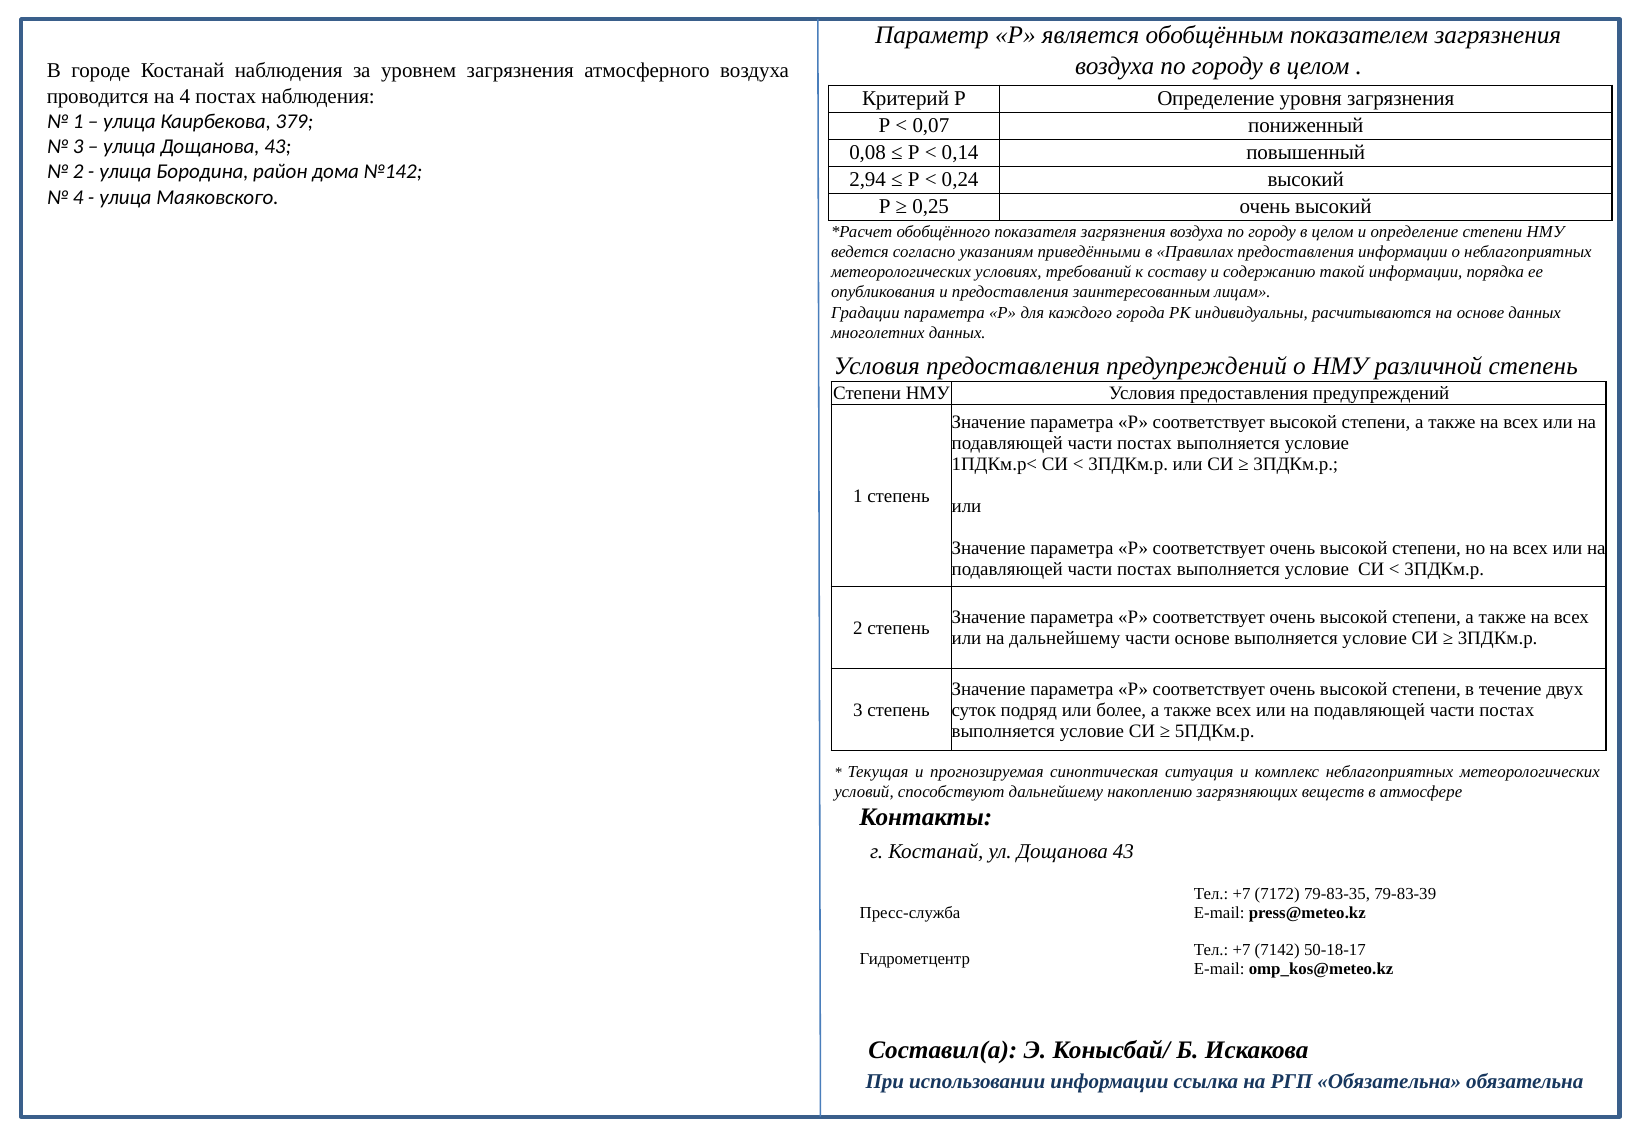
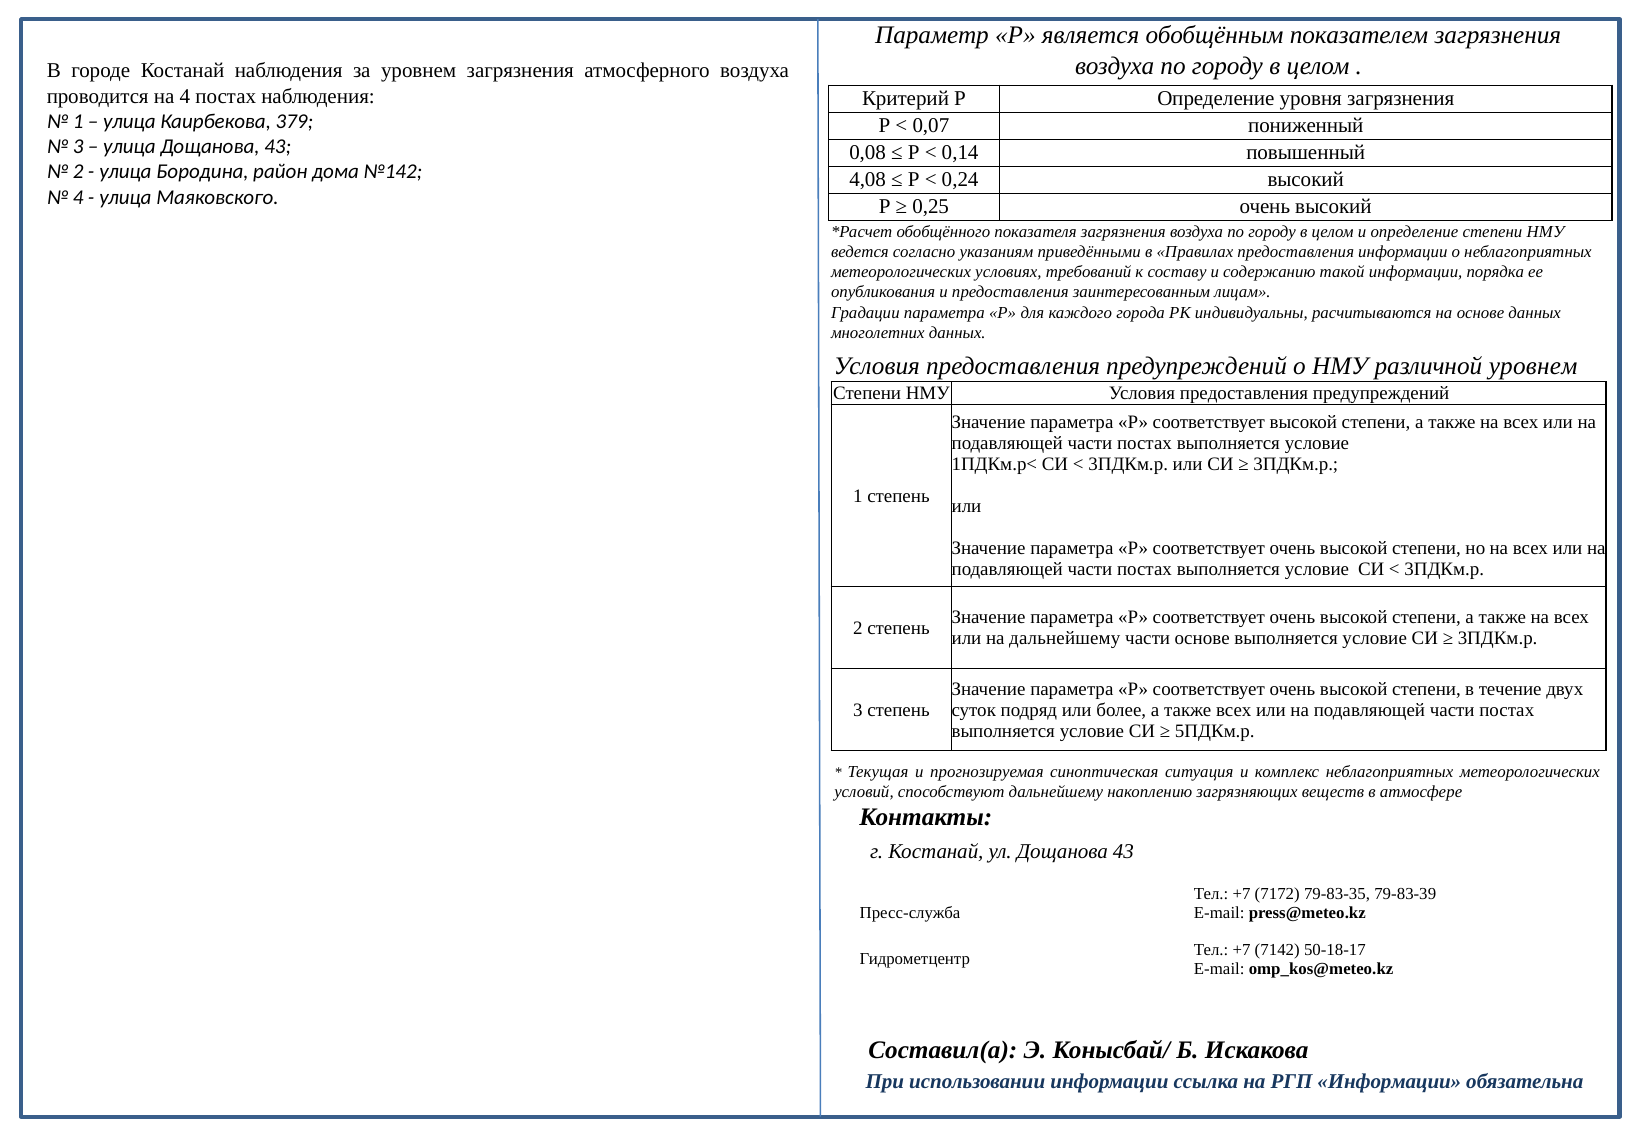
2,94: 2,94 -> 4,08
различной степень: степень -> уровнем
РГП Обязательна: Обязательна -> Информации
